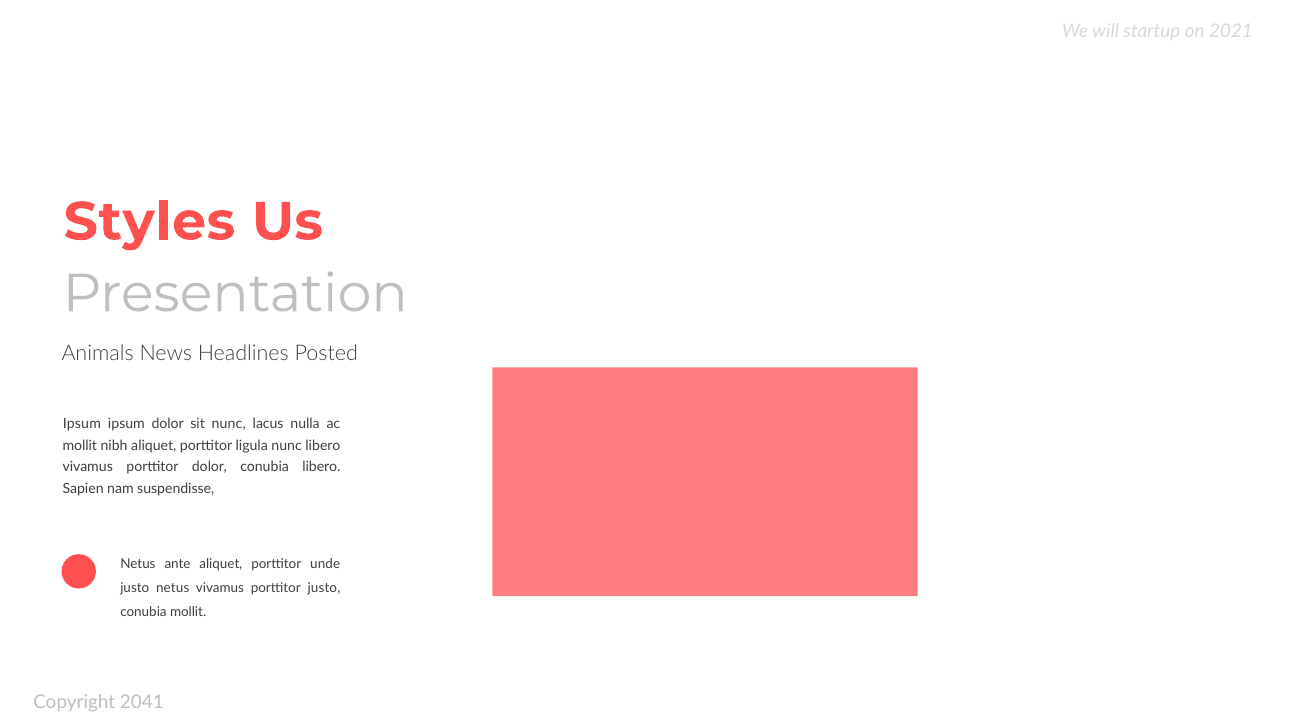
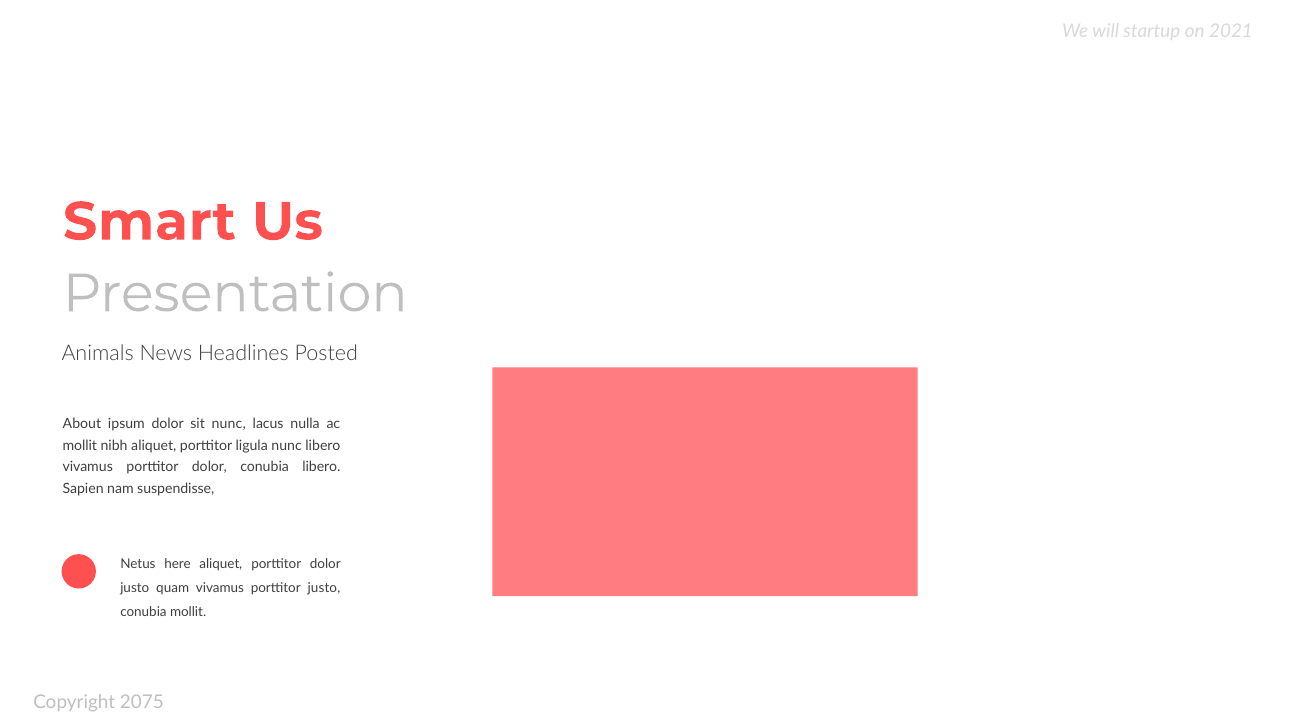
Styles: Styles -> Smart
Ipsum at (82, 424): Ipsum -> About
ante: ante -> here
aliquet porttitor unde: unde -> dolor
justo netus: netus -> quam
2041: 2041 -> 2075
